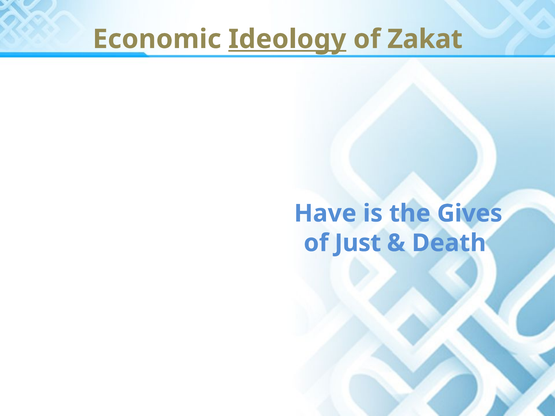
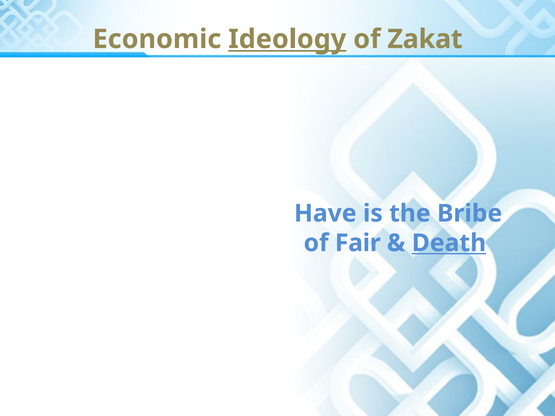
Gives: Gives -> Bribe
Just: Just -> Fair
Death underline: none -> present
